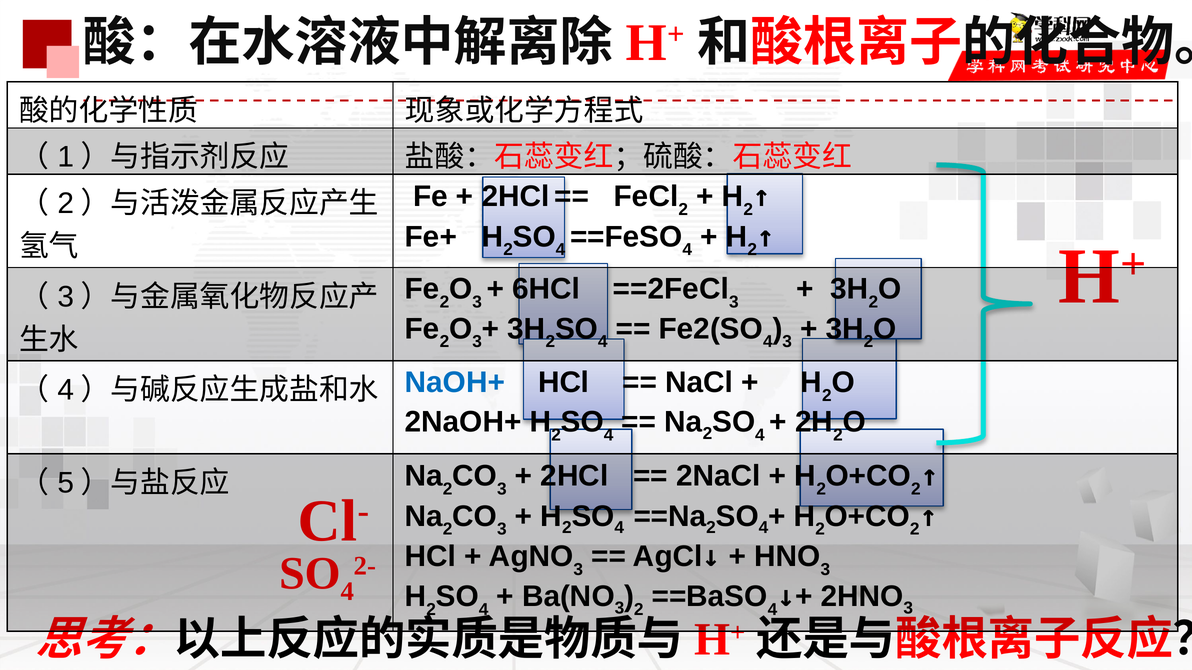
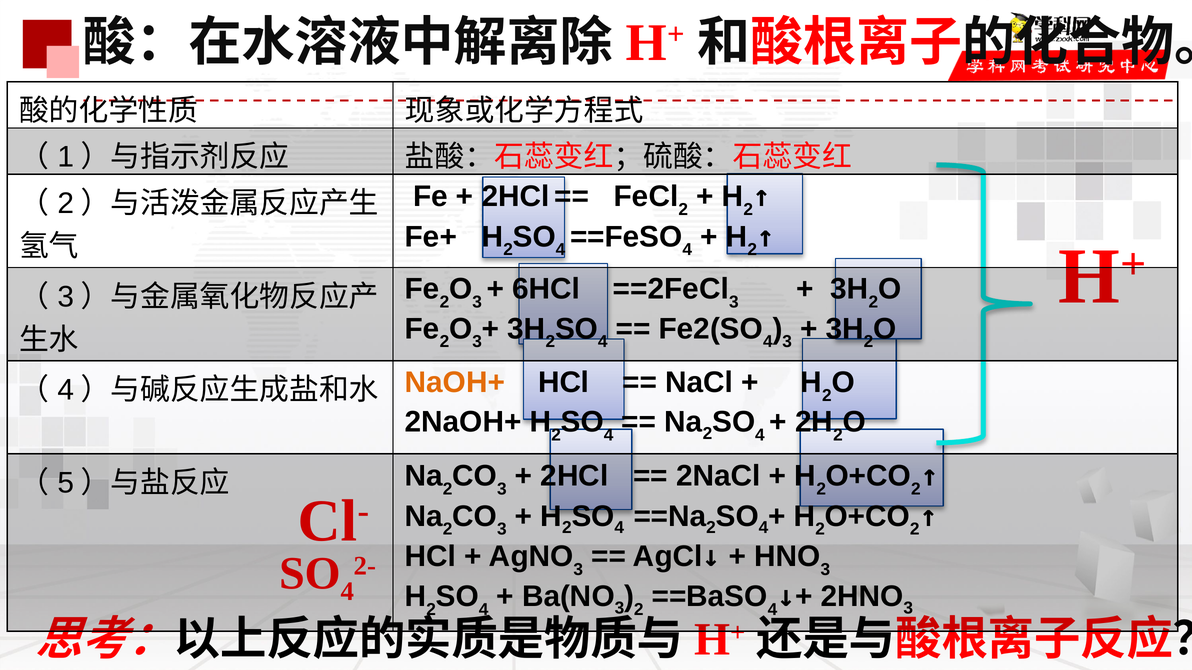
NaOH+ colour: blue -> orange
